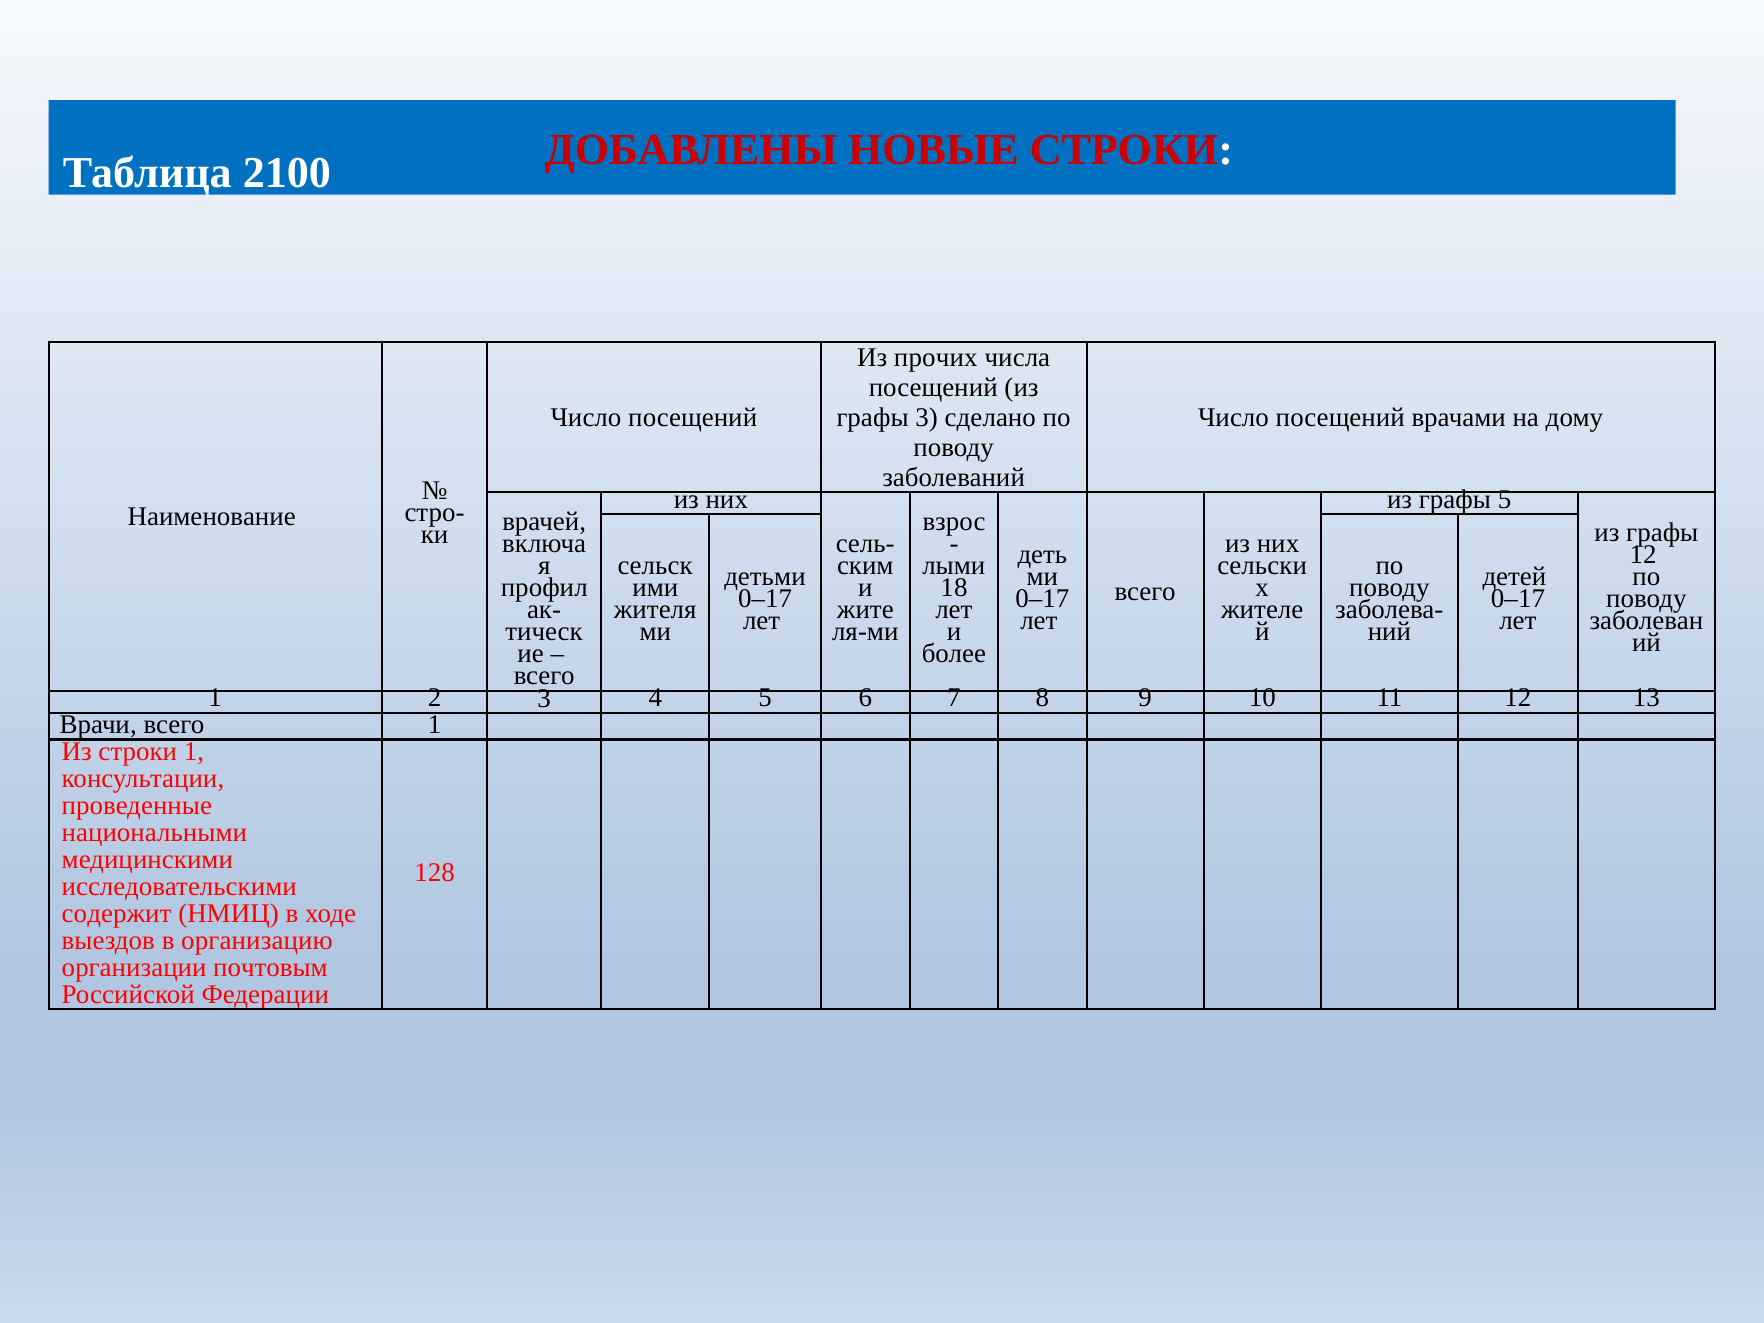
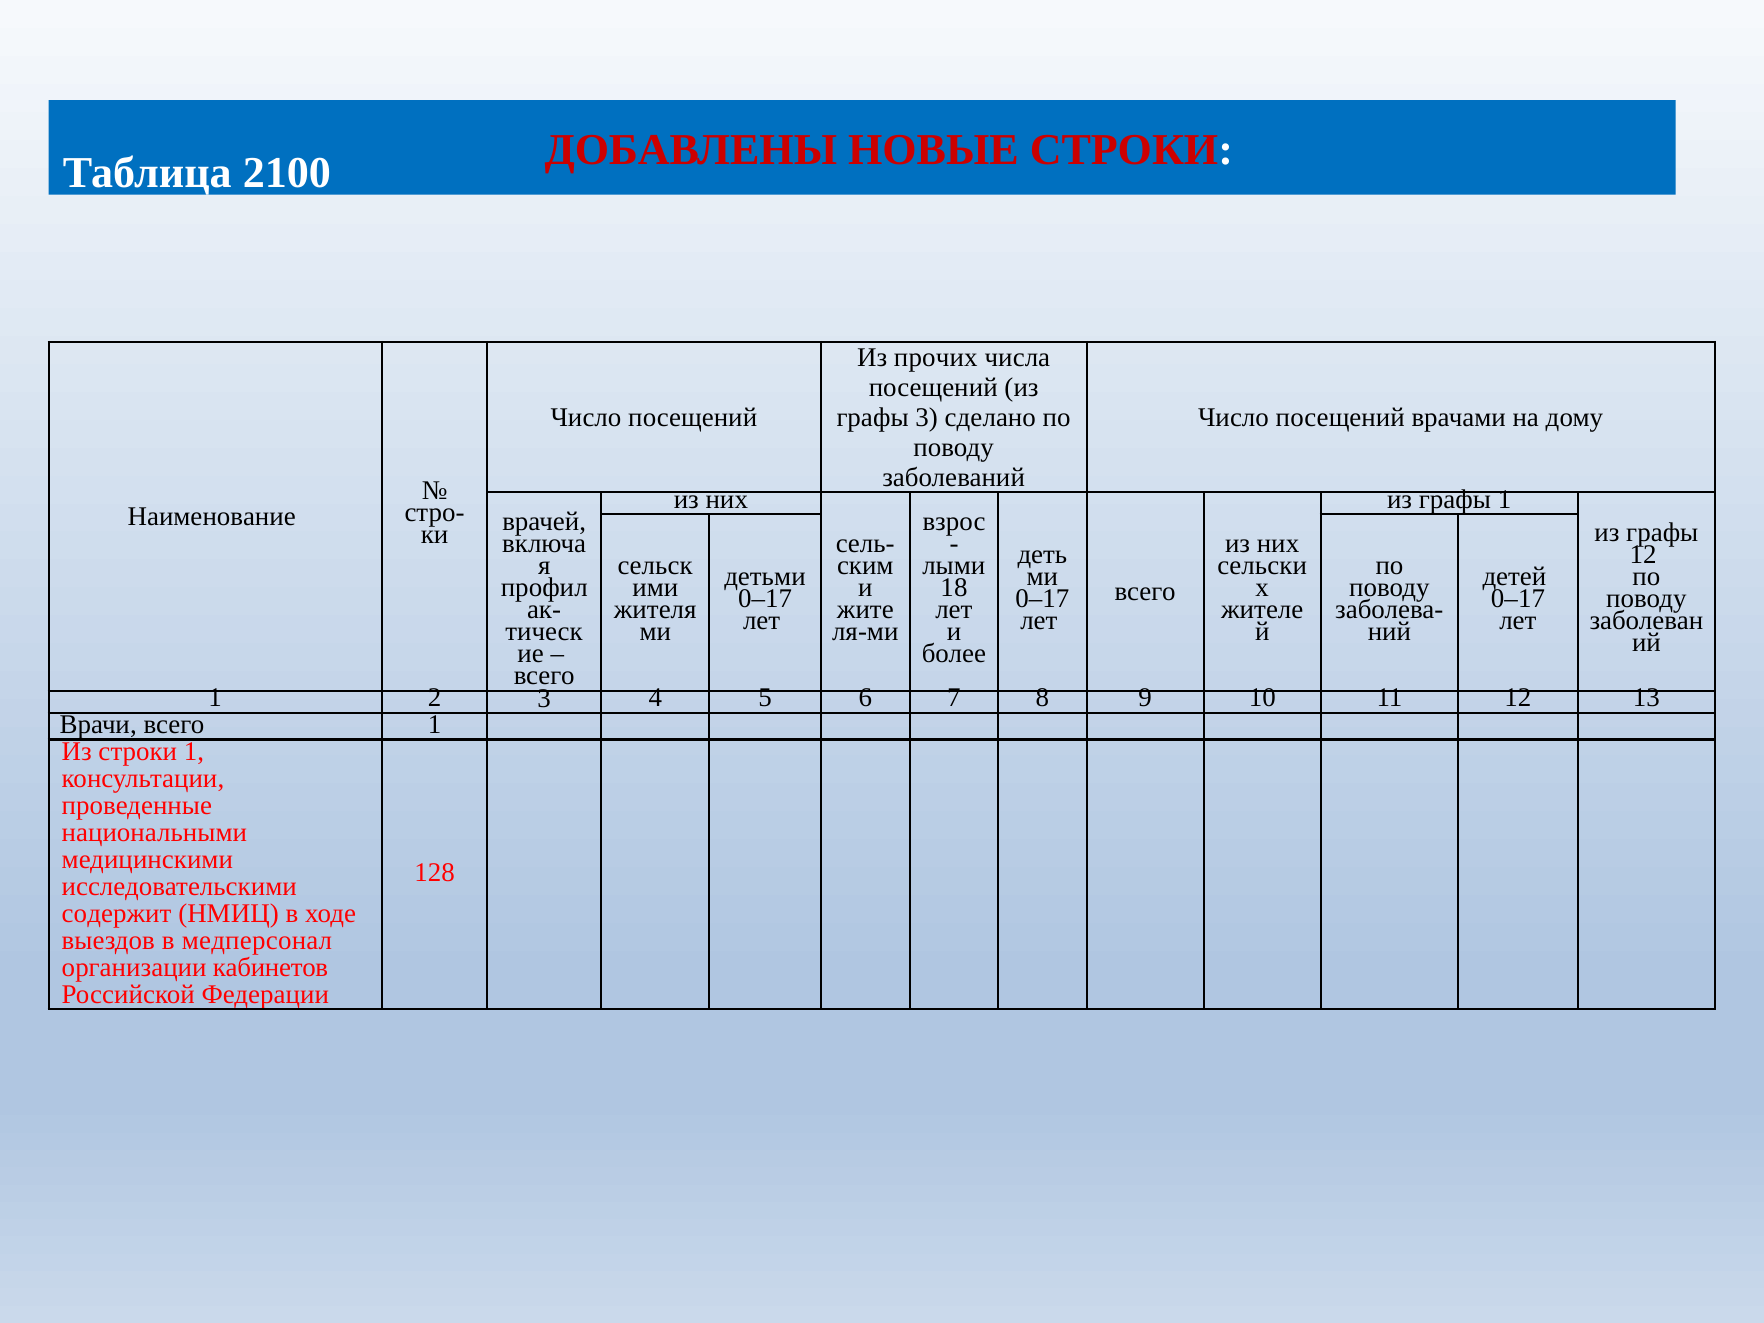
графы 5: 5 -> 1
организацию: организацию -> медперсонал
почтовым: почтовым -> кабинетов
